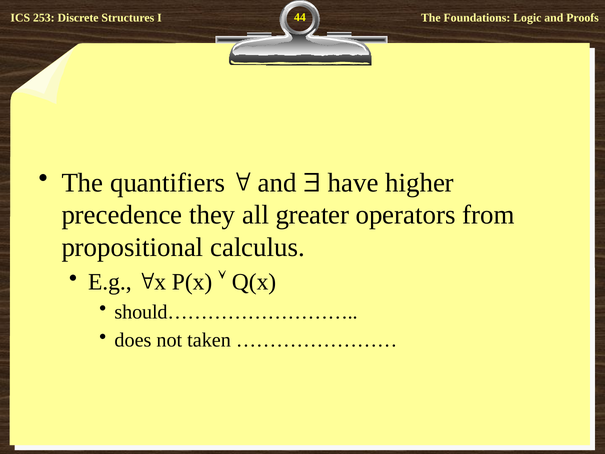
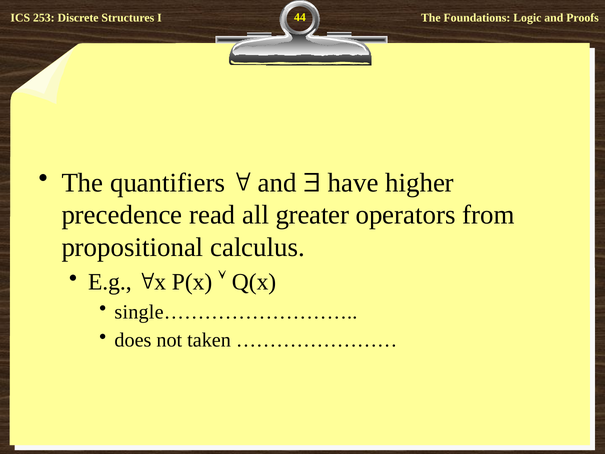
they: they -> read
should………………………: should……………………… -> single………………………
